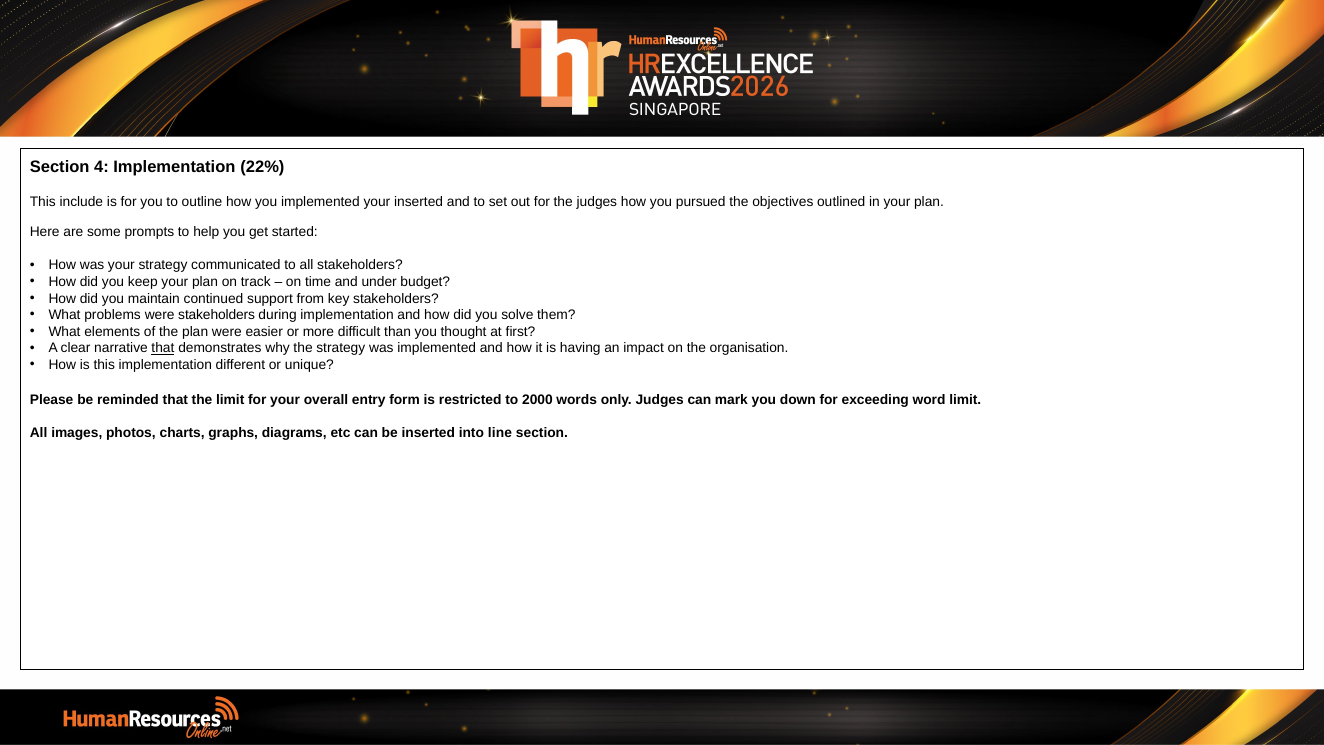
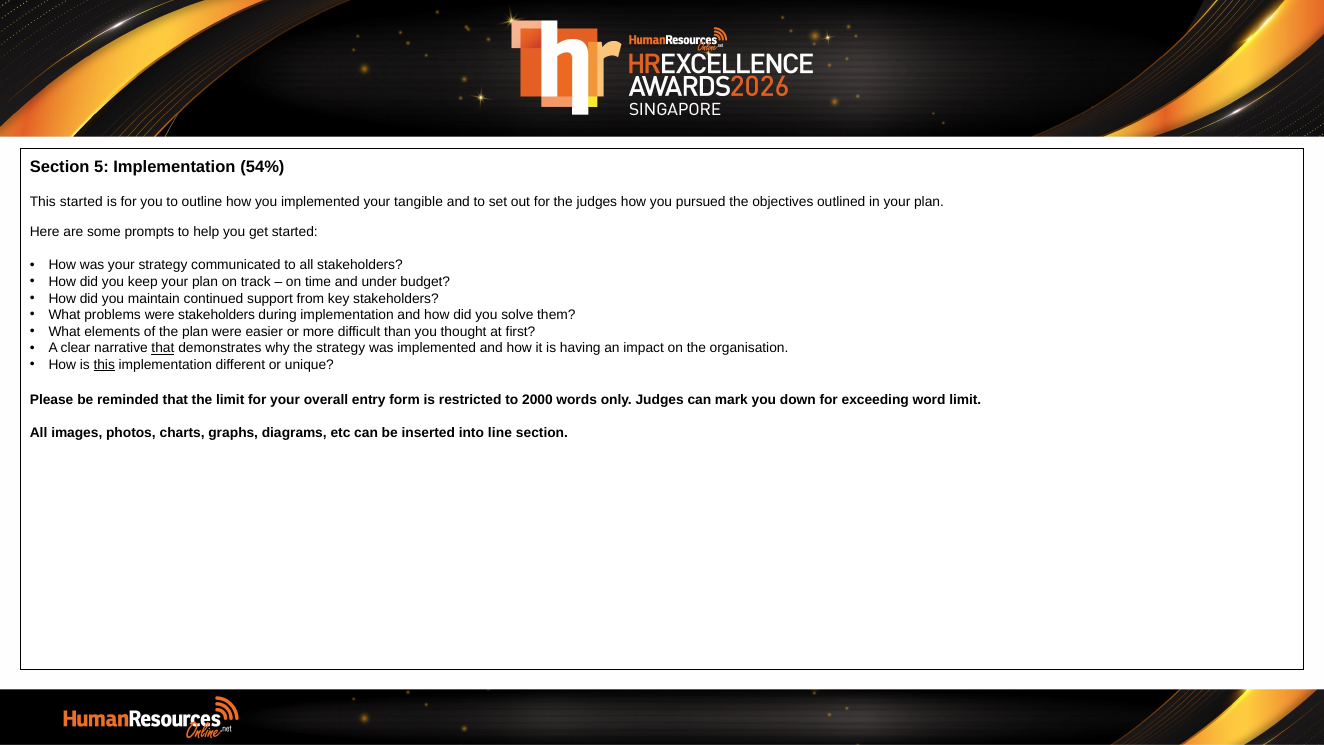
4: 4 -> 5
22%: 22% -> 54%
This include: include -> started
your inserted: inserted -> tangible
this at (104, 365) underline: none -> present
